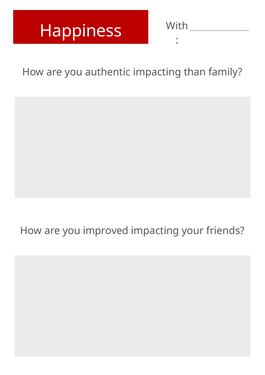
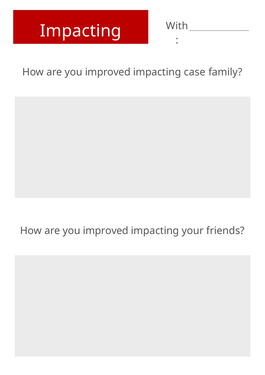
Happiness at (81, 31): Happiness -> Impacting
authentic at (108, 72): authentic -> improved
than: than -> case
